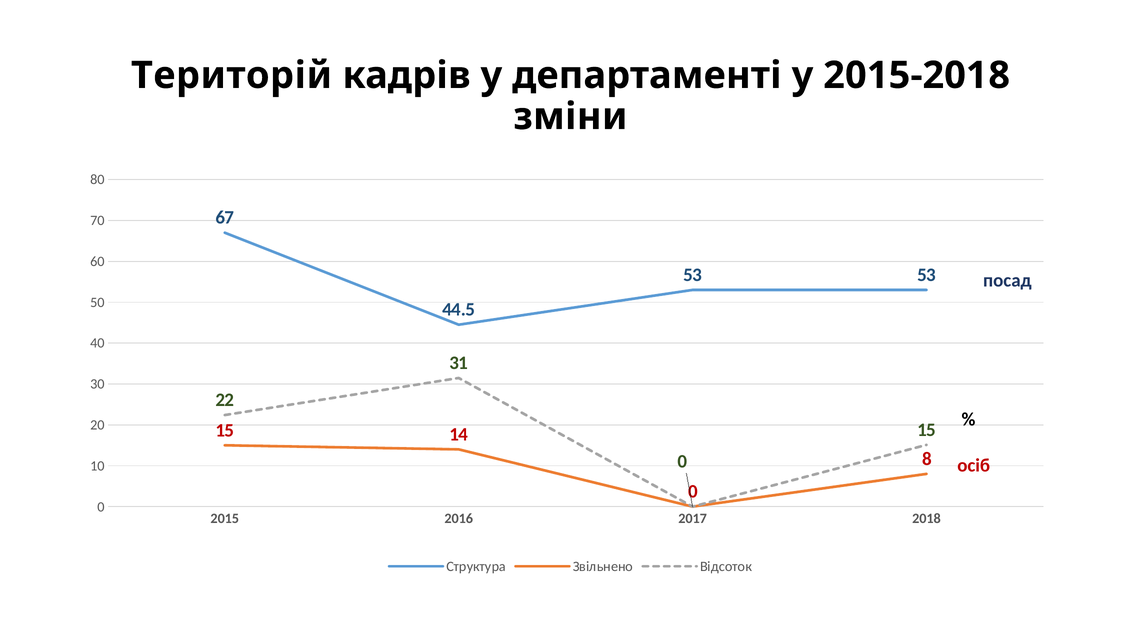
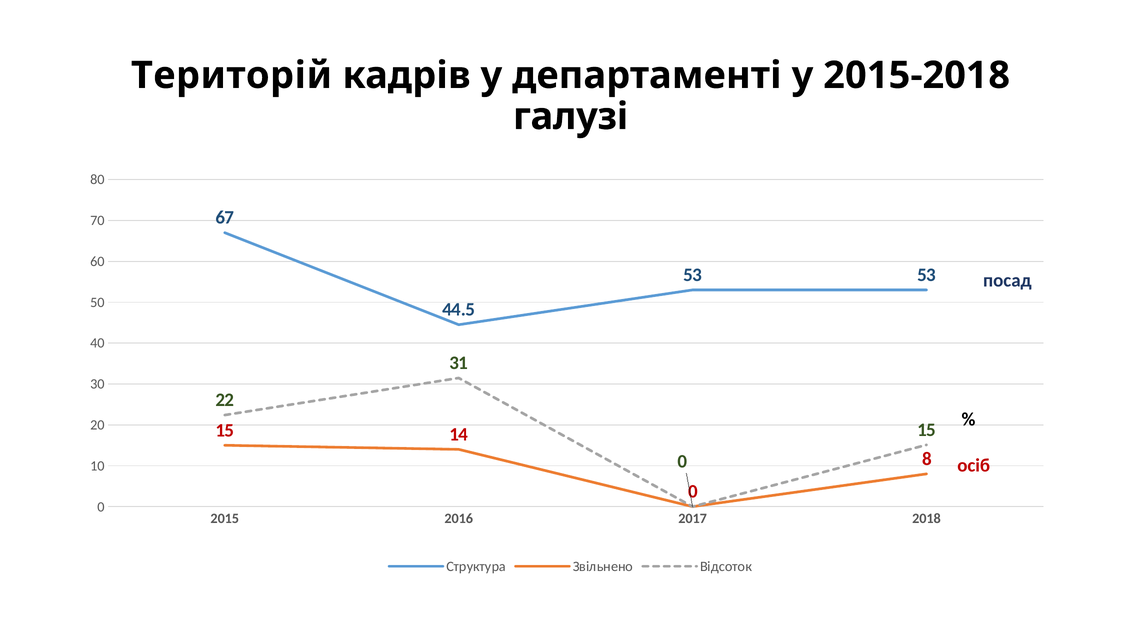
зміни: зміни -> галузі
